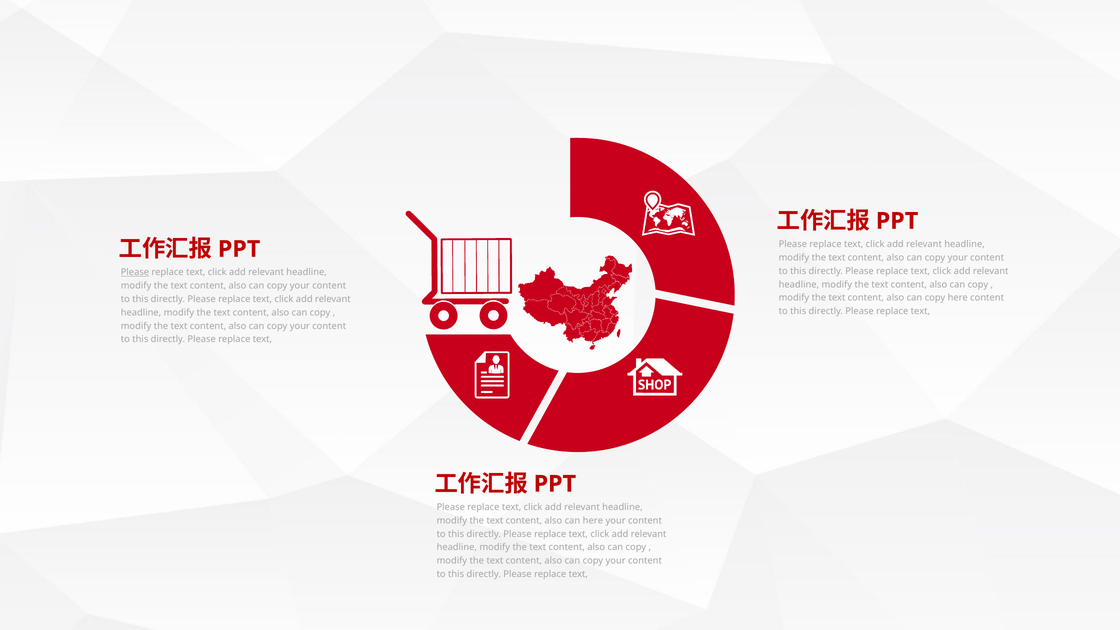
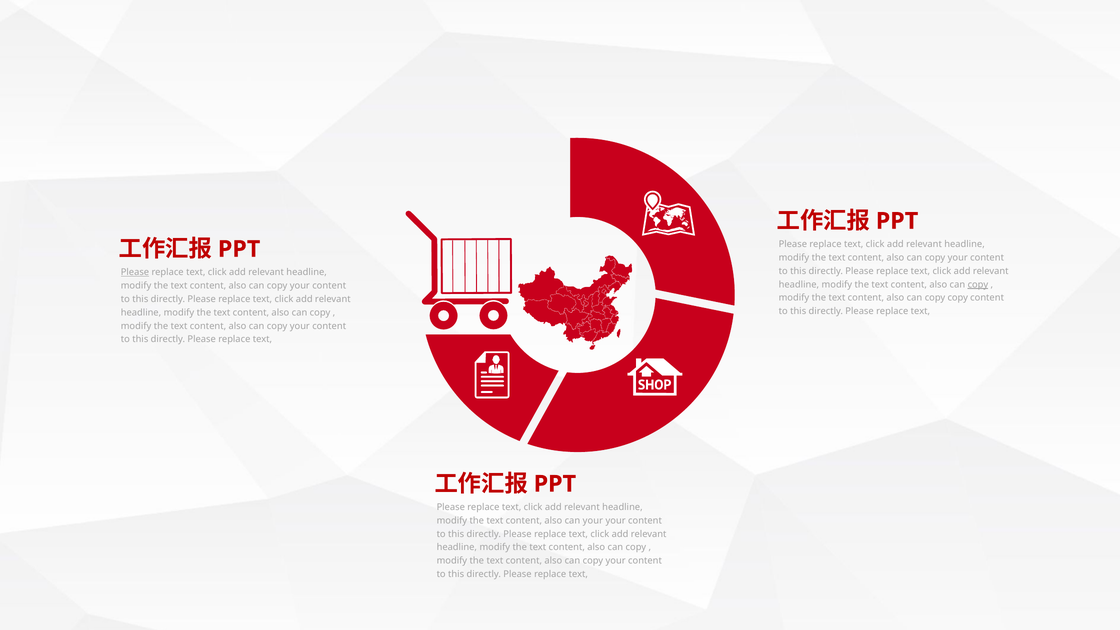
copy at (978, 284) underline: none -> present
copy here: here -> copy
can here: here -> your
